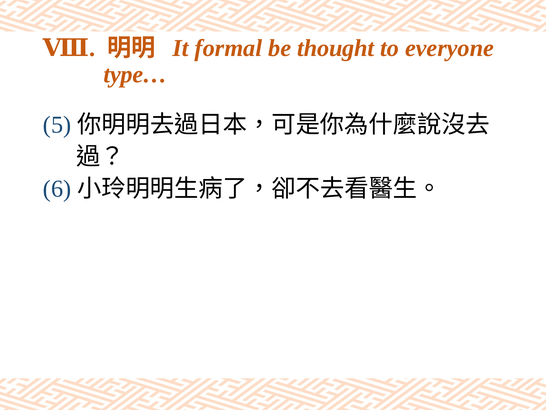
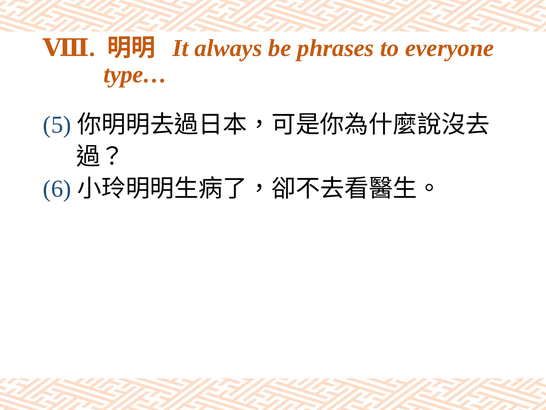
formal: formal -> always
thought: thought -> phrases
